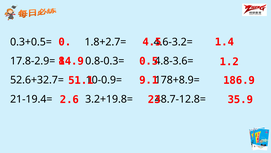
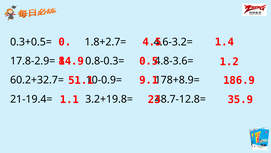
52.6+32.7=: 52.6+32.7= -> 60.2+32.7=
2.6: 2.6 -> 1.1
